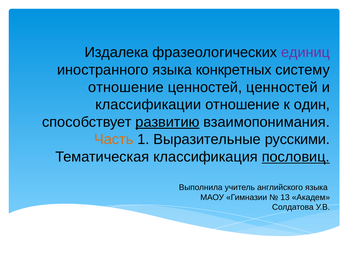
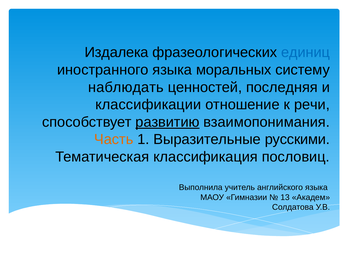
единиц colour: purple -> blue
конкретных: конкретных -> моральных
отношение at (126, 87): отношение -> наблюдать
ценностей ценностей: ценностей -> последняя
один: один -> речи
пословиц underline: present -> none
